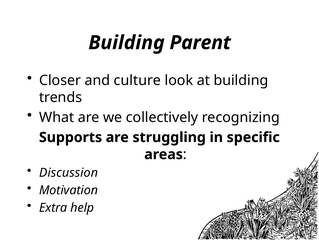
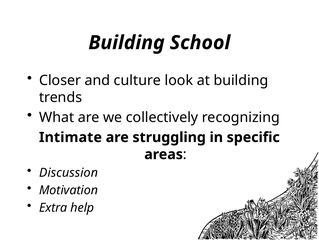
Parent: Parent -> School
Supports: Supports -> Intimate
